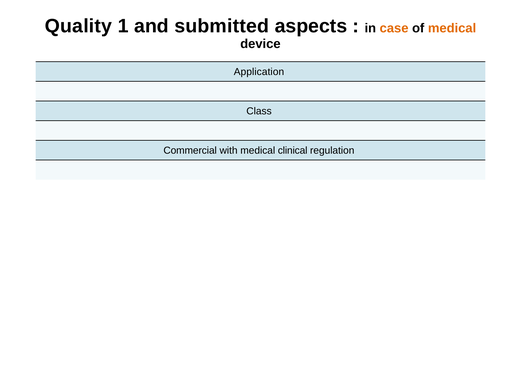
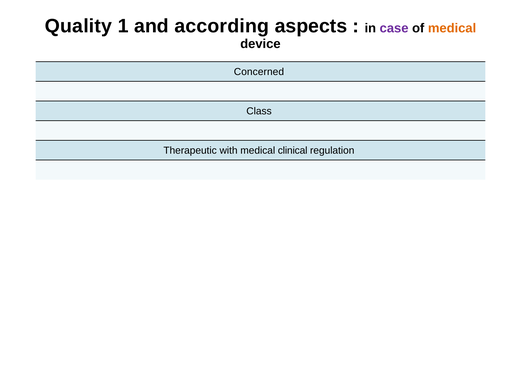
submitted: submitted -> according
case colour: orange -> purple
Application: Application -> Concerned
Commercial: Commercial -> Therapeutic
